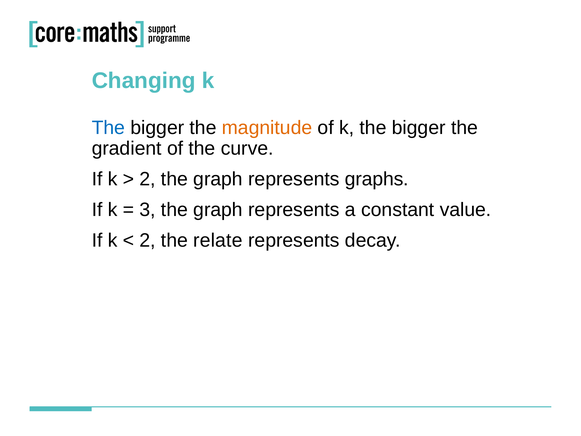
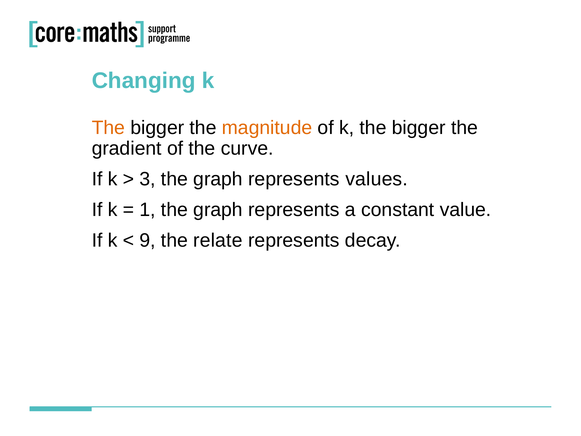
The at (108, 128) colour: blue -> orange
2 at (148, 179): 2 -> 3
graphs: graphs -> values
3: 3 -> 1
2 at (148, 240): 2 -> 9
